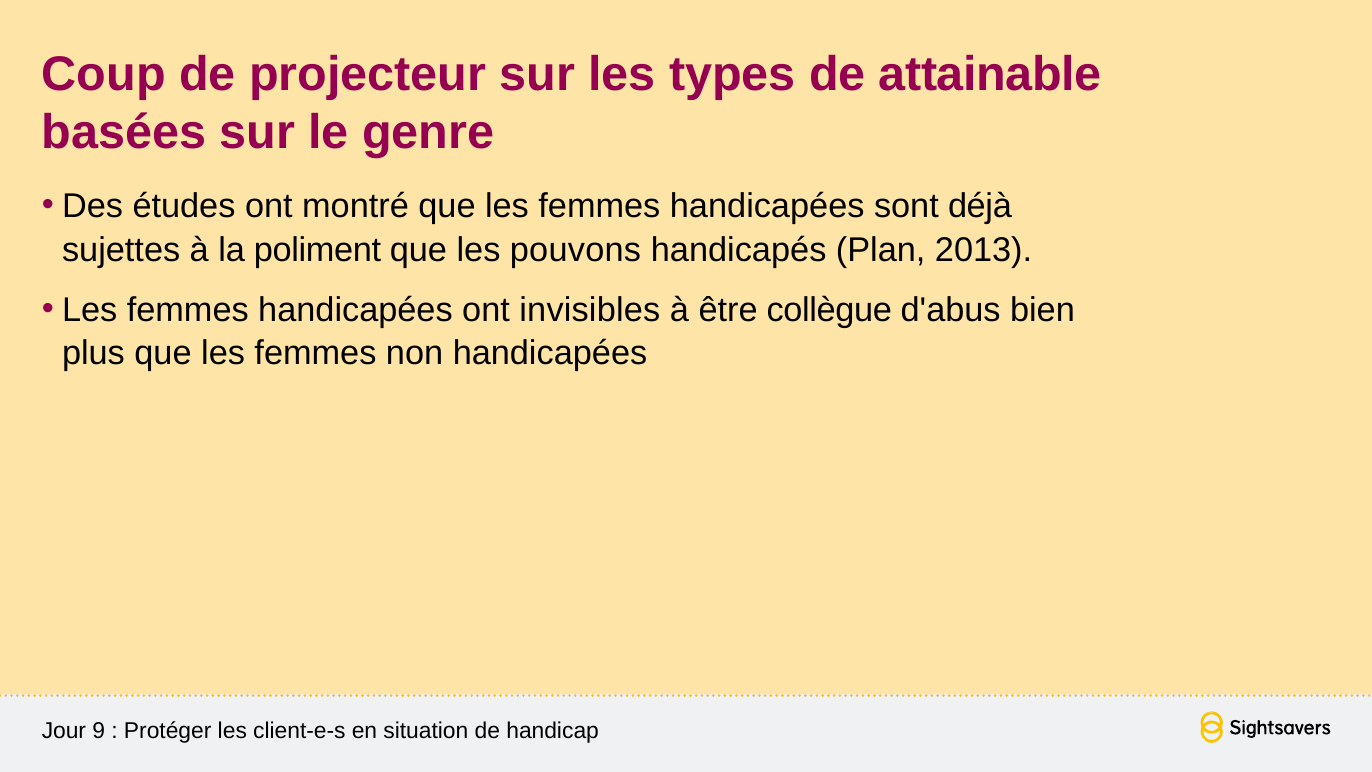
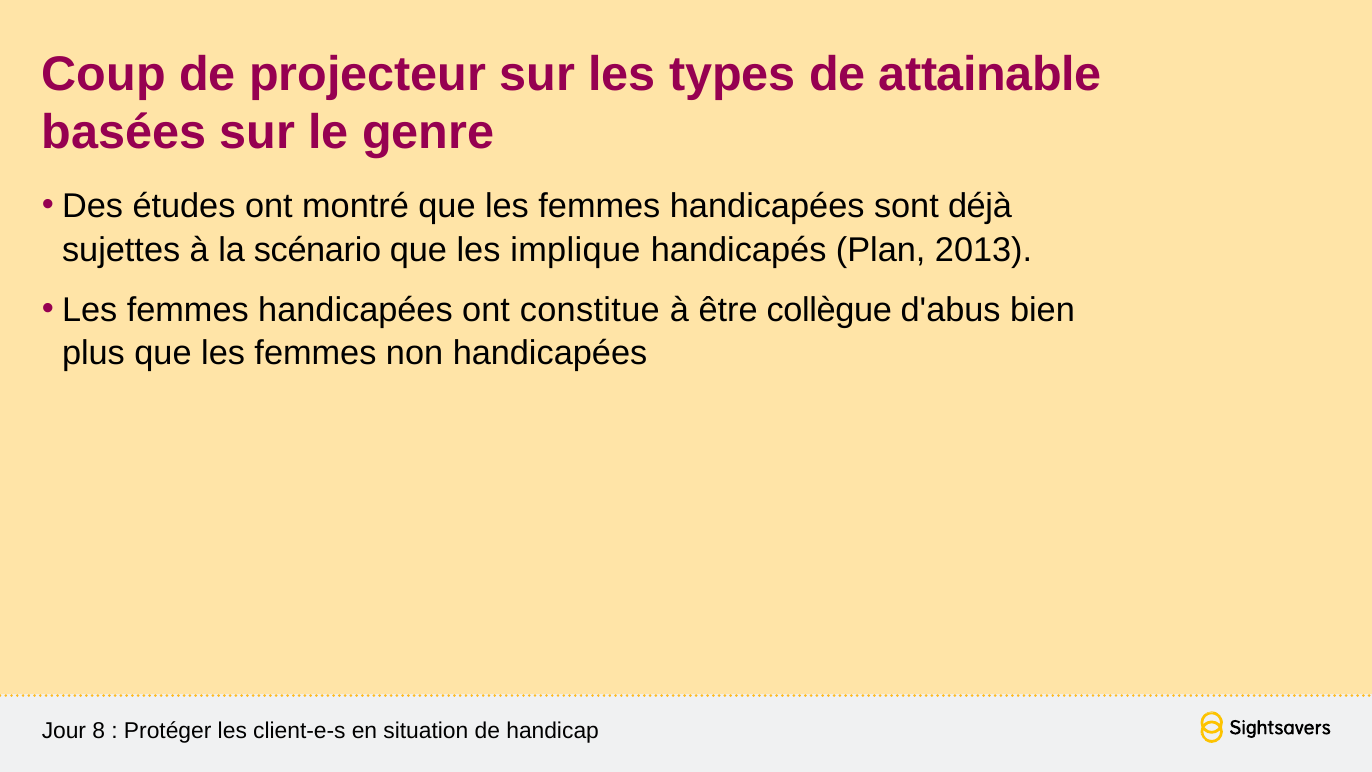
poliment: poliment -> scénario
pouvons: pouvons -> implique
invisibles: invisibles -> constitue
9: 9 -> 8
